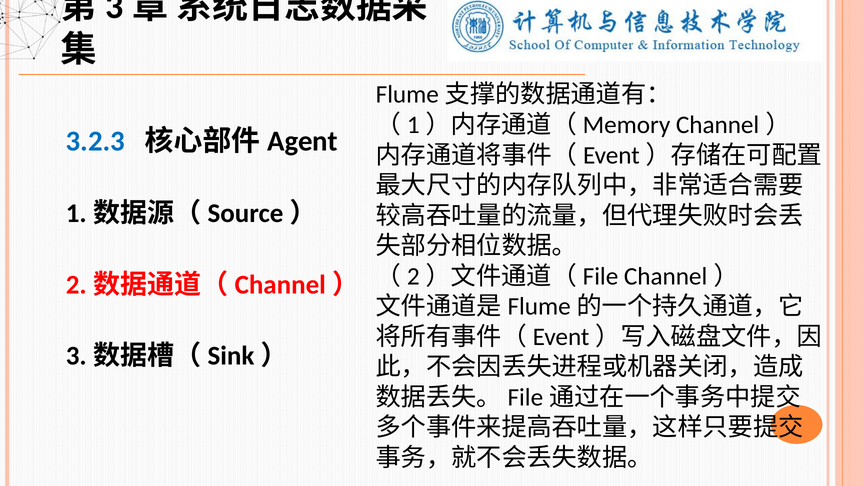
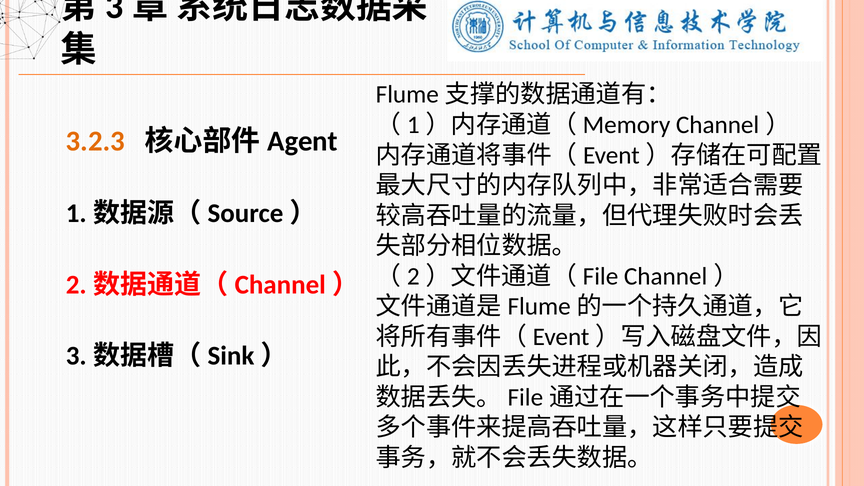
3.2.3 colour: blue -> orange
